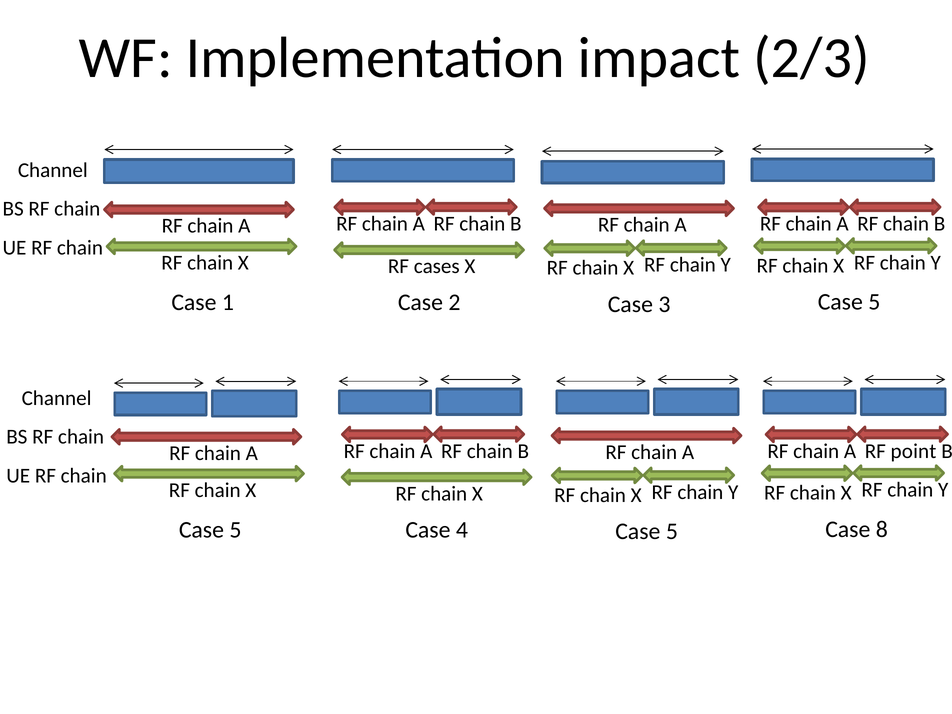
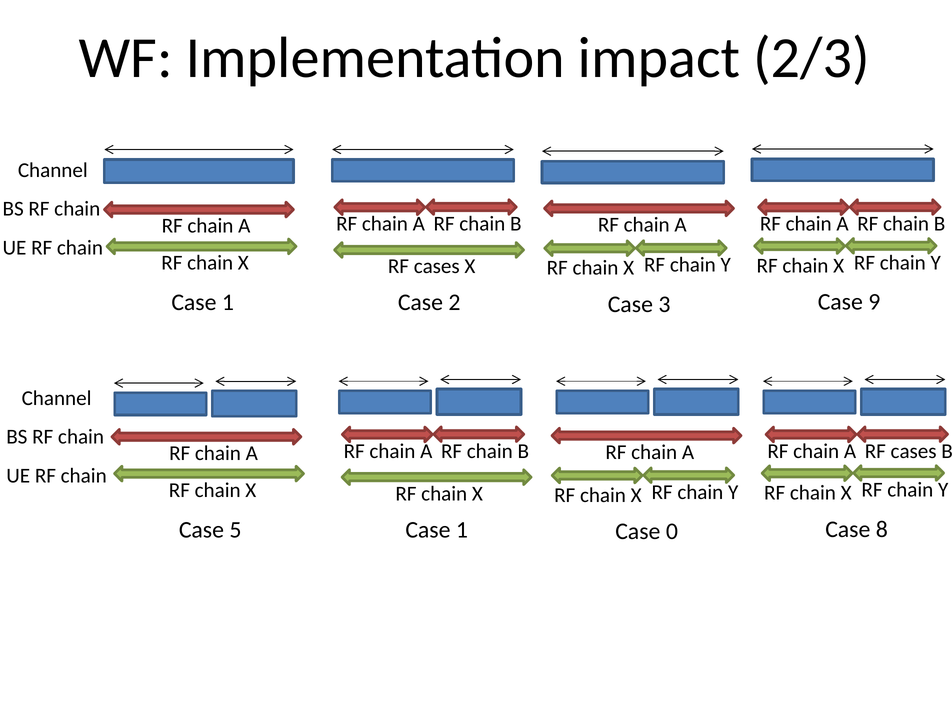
5 at (874, 302): 5 -> 9
A RF point: point -> cases
5 Case 4: 4 -> 1
5 at (672, 532): 5 -> 0
